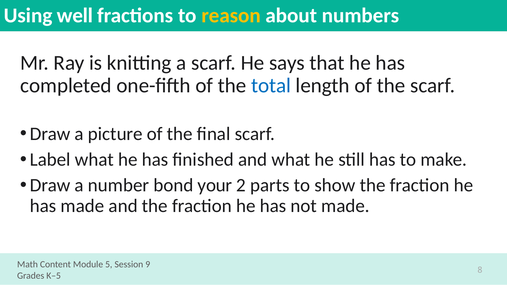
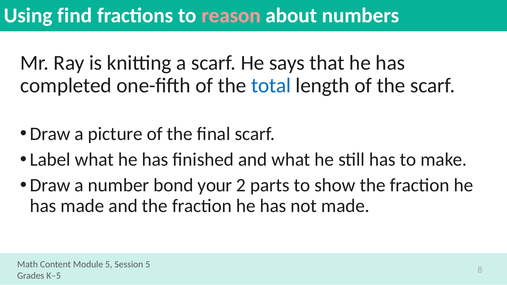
well: well -> find
reason colour: yellow -> pink
Session 9: 9 -> 5
